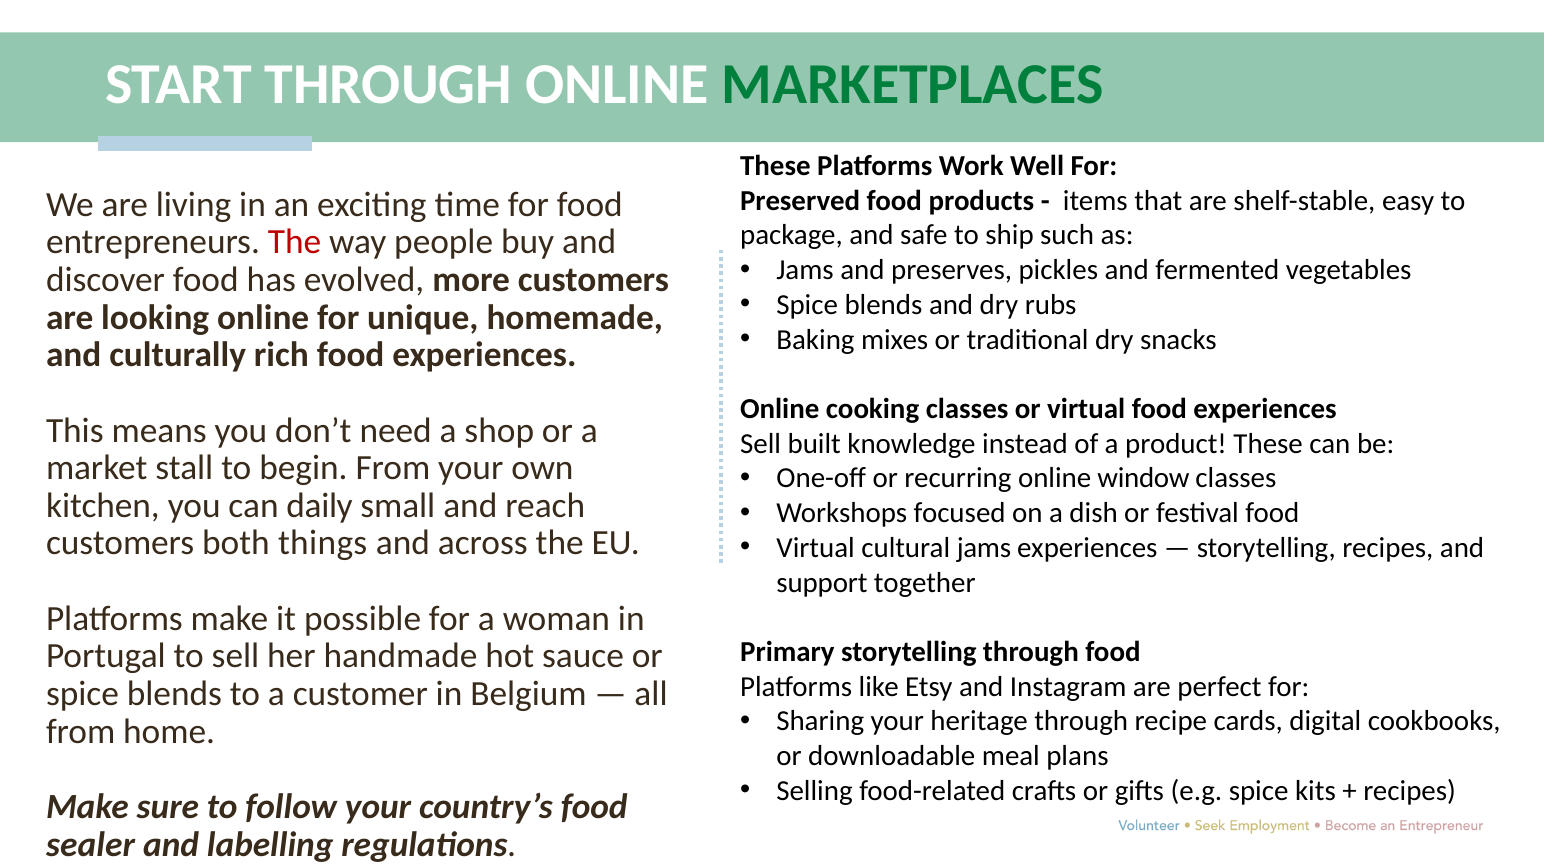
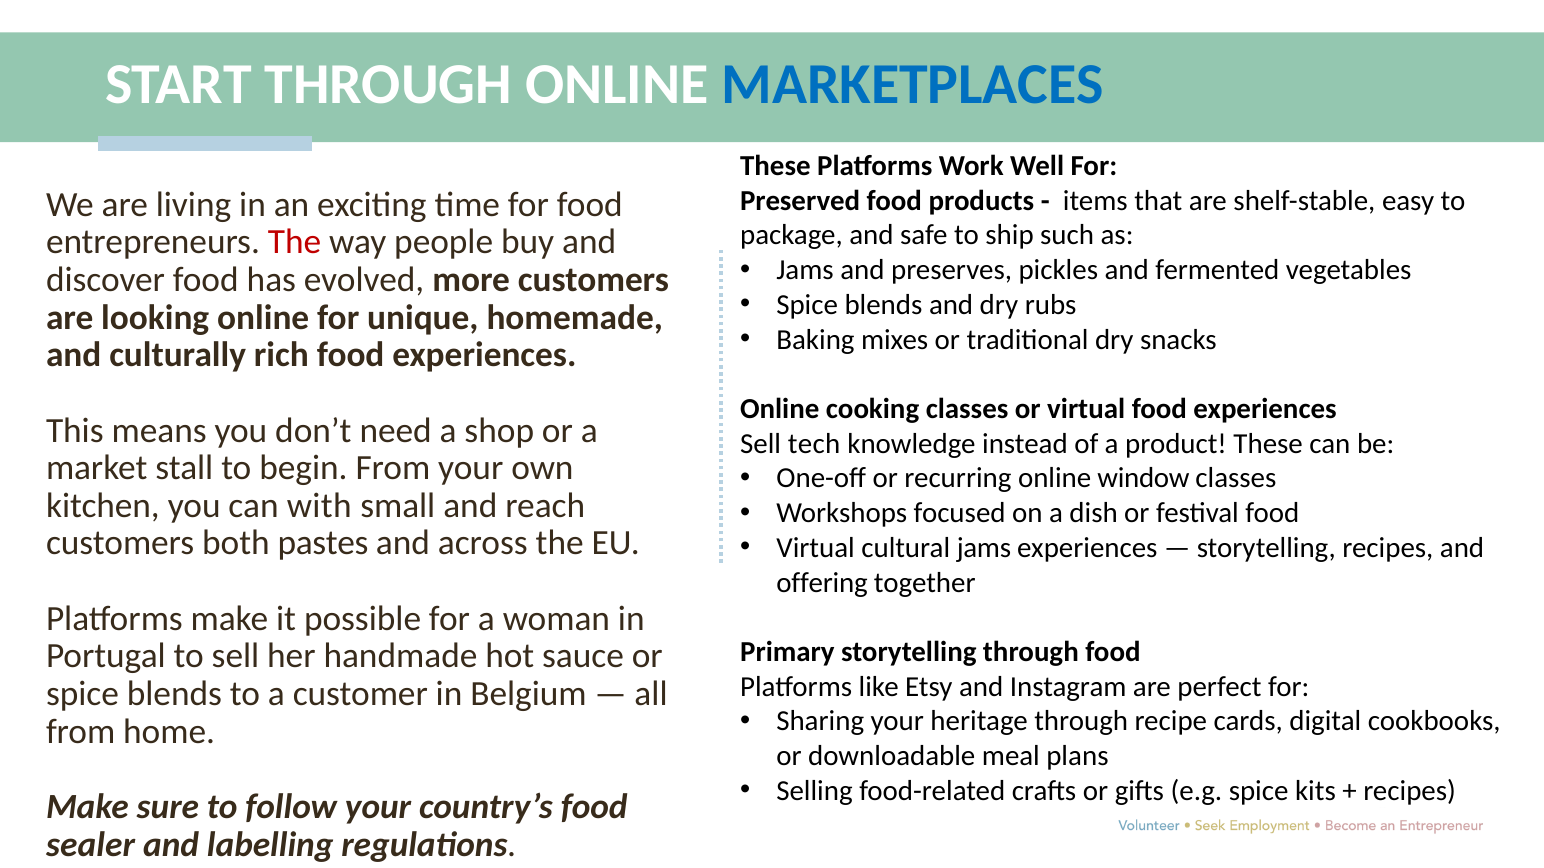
MARKETPLACES colour: green -> blue
built: built -> tech
daily: daily -> with
things: things -> pastes
support: support -> offering
